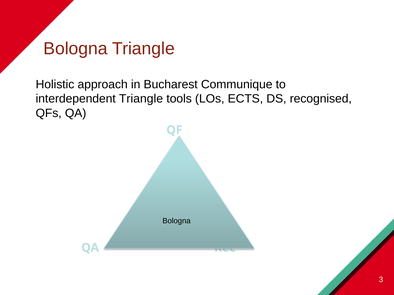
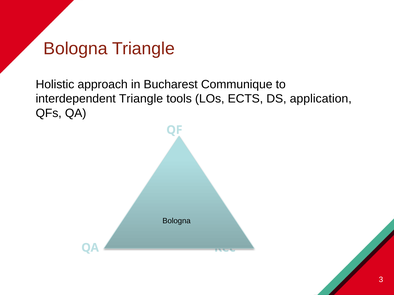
recognised: recognised -> application
